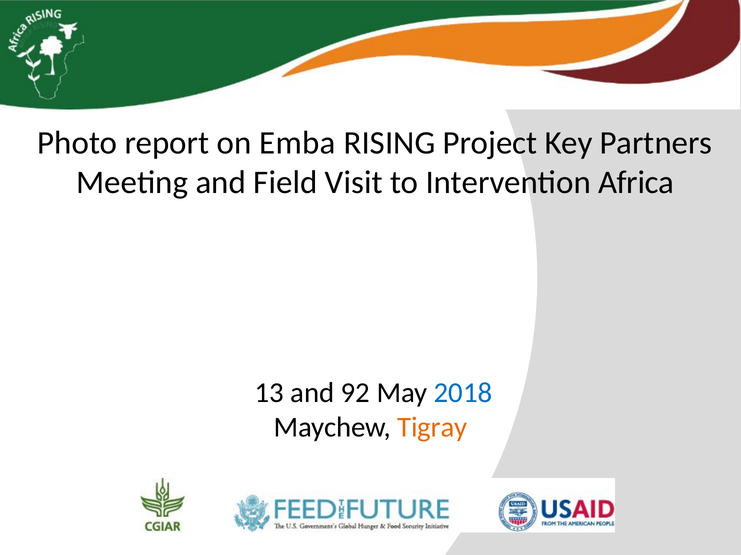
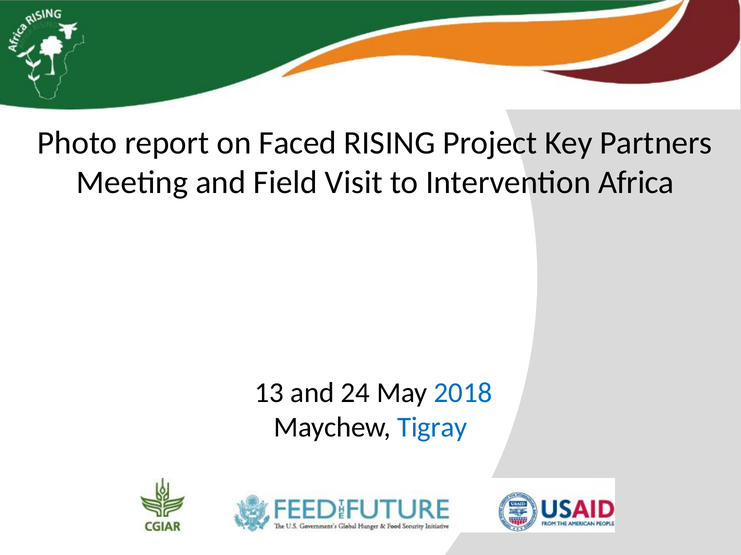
Emba: Emba -> Faced
92: 92 -> 24
Tigray colour: orange -> blue
